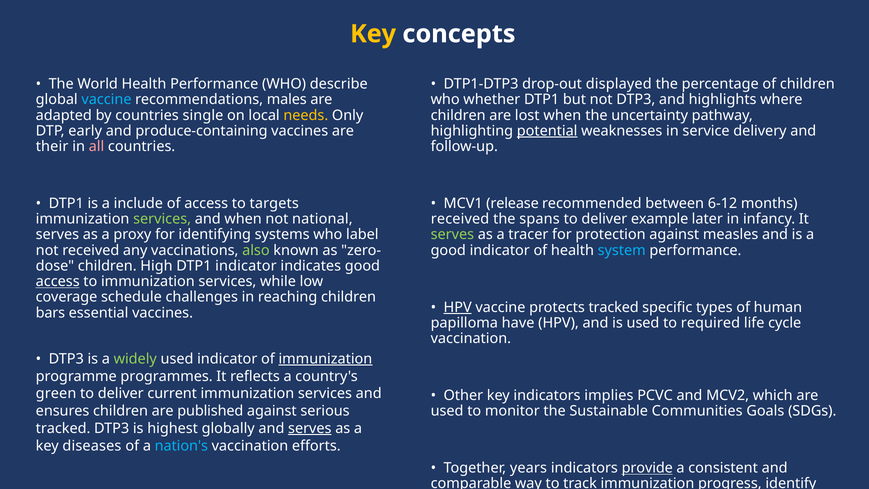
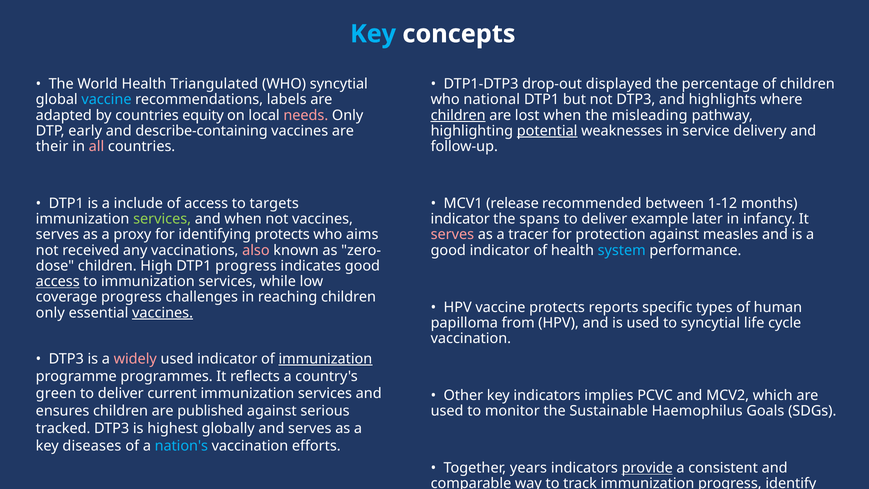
Key at (373, 34) colour: yellow -> light blue
Health Performance: Performance -> Triangulated
WHO describe: describe -> syncytial
males: males -> labels
whether: whether -> national
single: single -> equity
needs colour: yellow -> pink
children at (458, 115) underline: none -> present
uncertainty: uncertainty -> misleading
produce-containing: produce-containing -> describe-containing
6-12: 6-12 -> 1-12
not national: national -> vaccines
received at (460, 219): received -> indicator
identifying systems: systems -> protects
label: label -> aims
serves at (452, 235) colour: light green -> pink
also colour: light green -> pink
DTP1 indicator: indicator -> progress
coverage schedule: schedule -> progress
HPV at (458, 307) underline: present -> none
protects tracked: tracked -> reports
bars at (50, 313): bars -> only
vaccines at (163, 313) underline: none -> present
have: have -> from
to required: required -> syncytial
widely colour: light green -> pink
Sustainable Communities: Communities -> Haemophilus
serves at (310, 428) underline: present -> none
